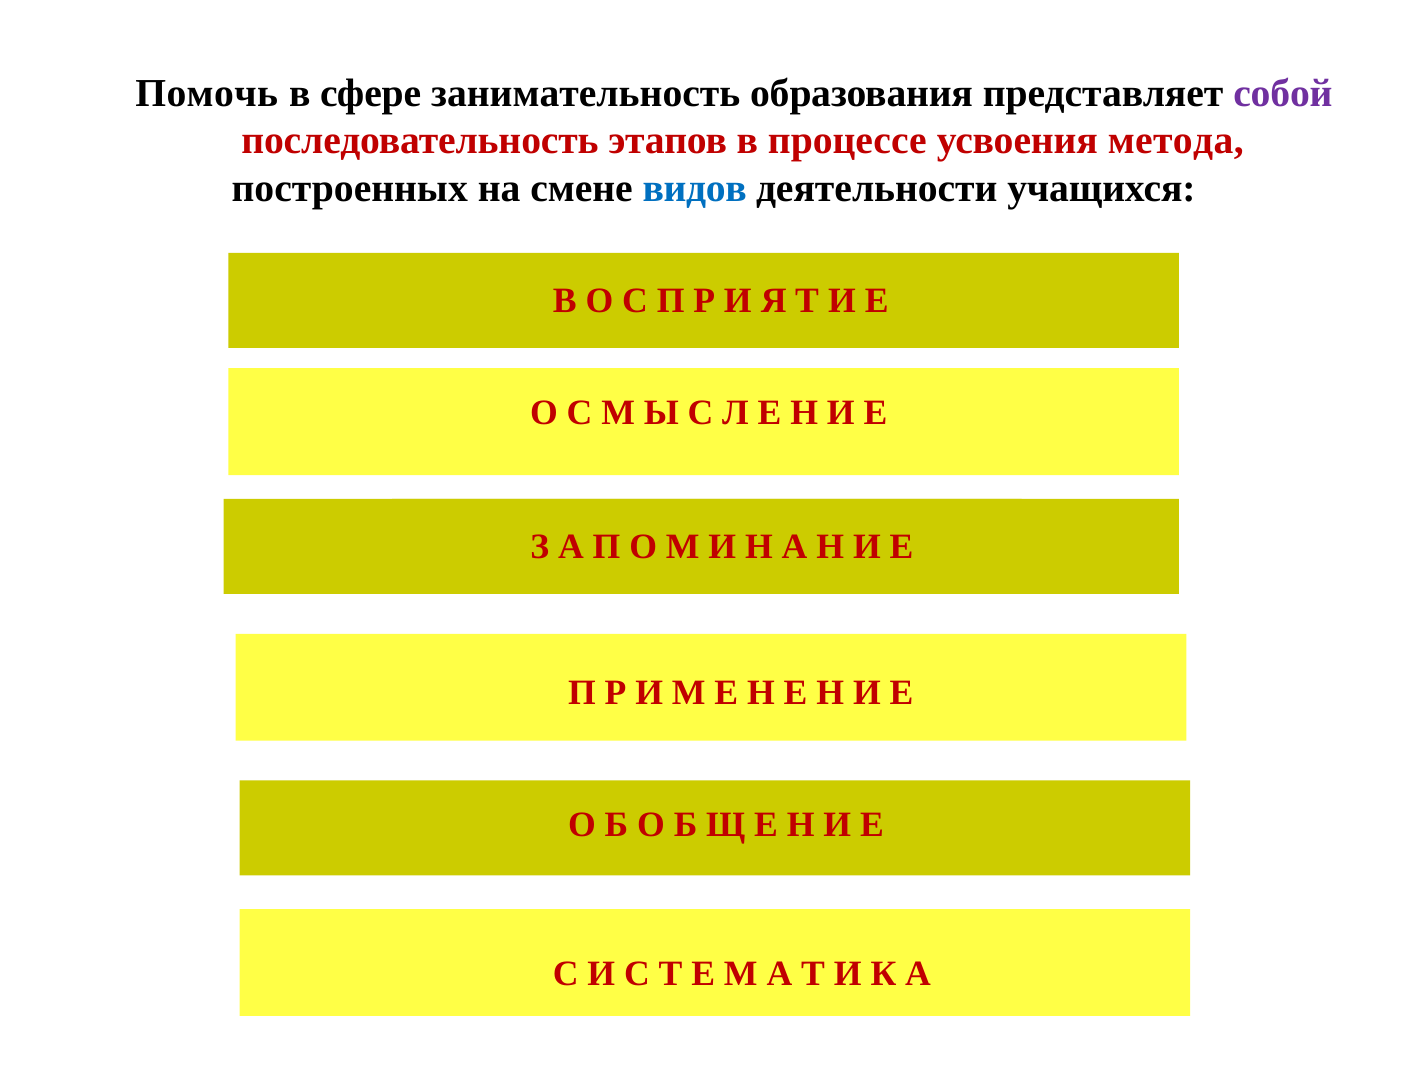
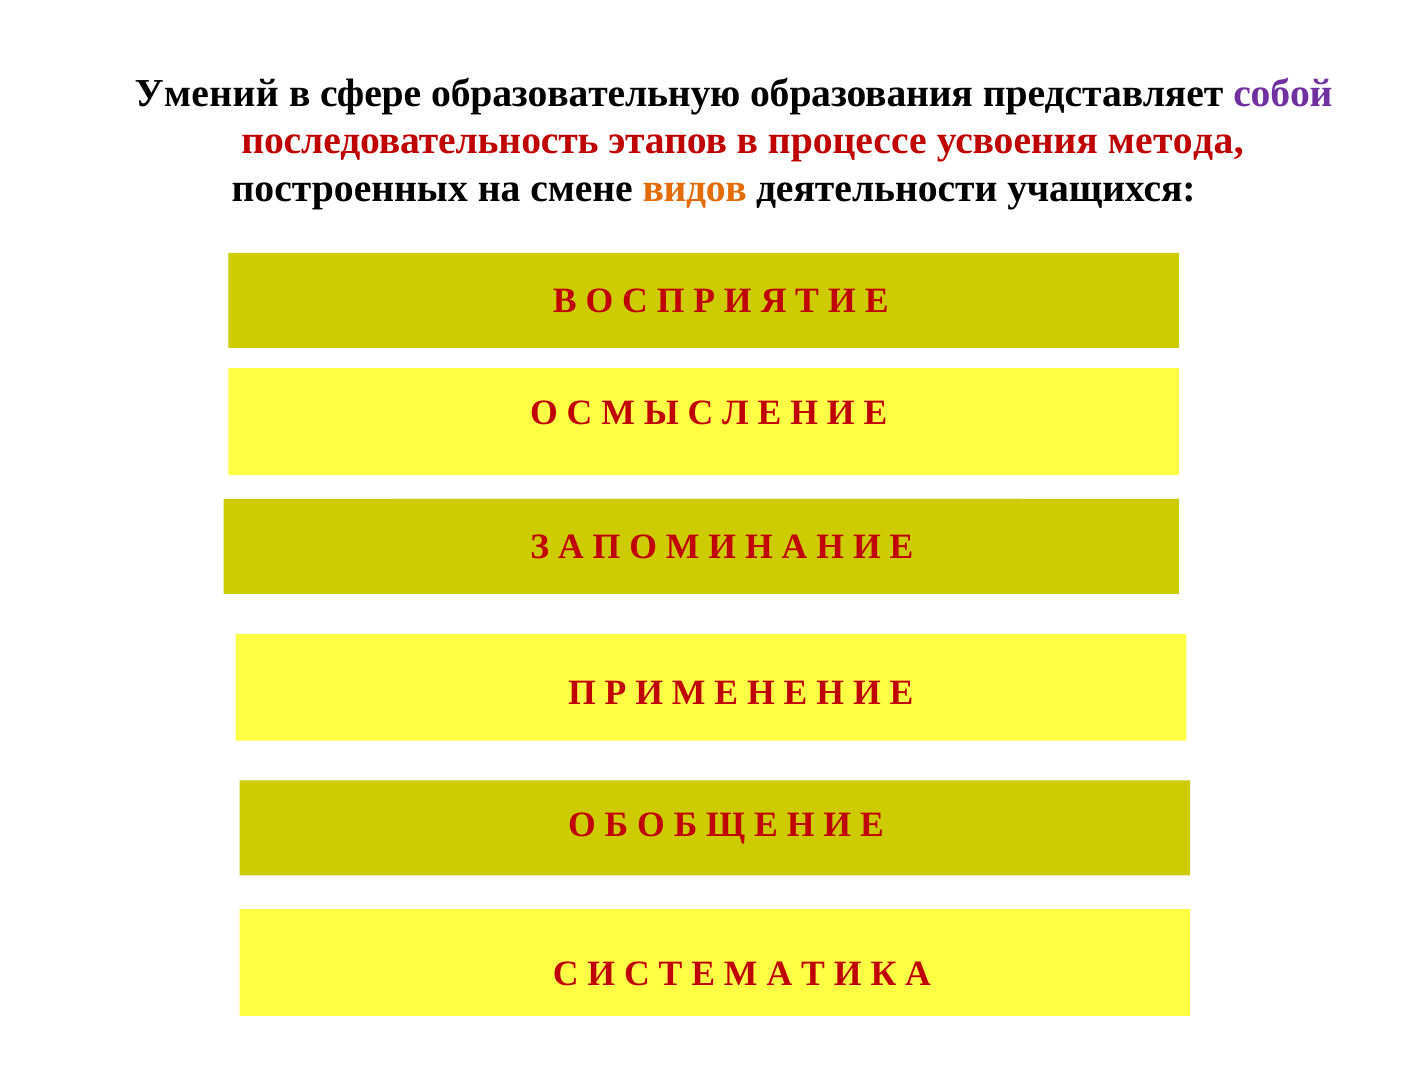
Помочь: Помочь -> Умений
занимательность: занимательность -> образовательную
видов colour: blue -> orange
